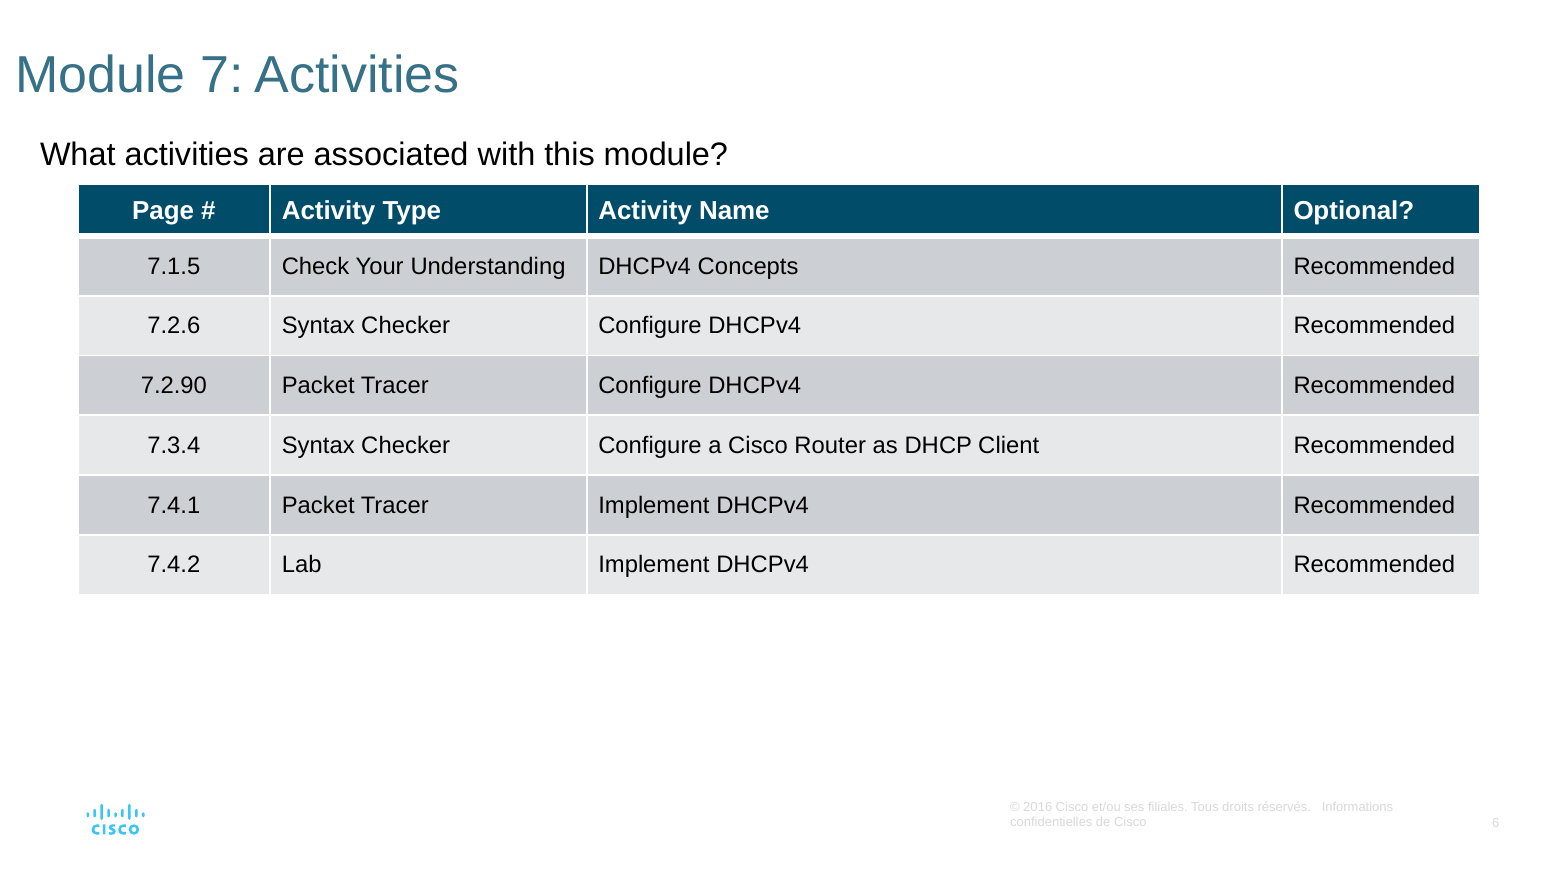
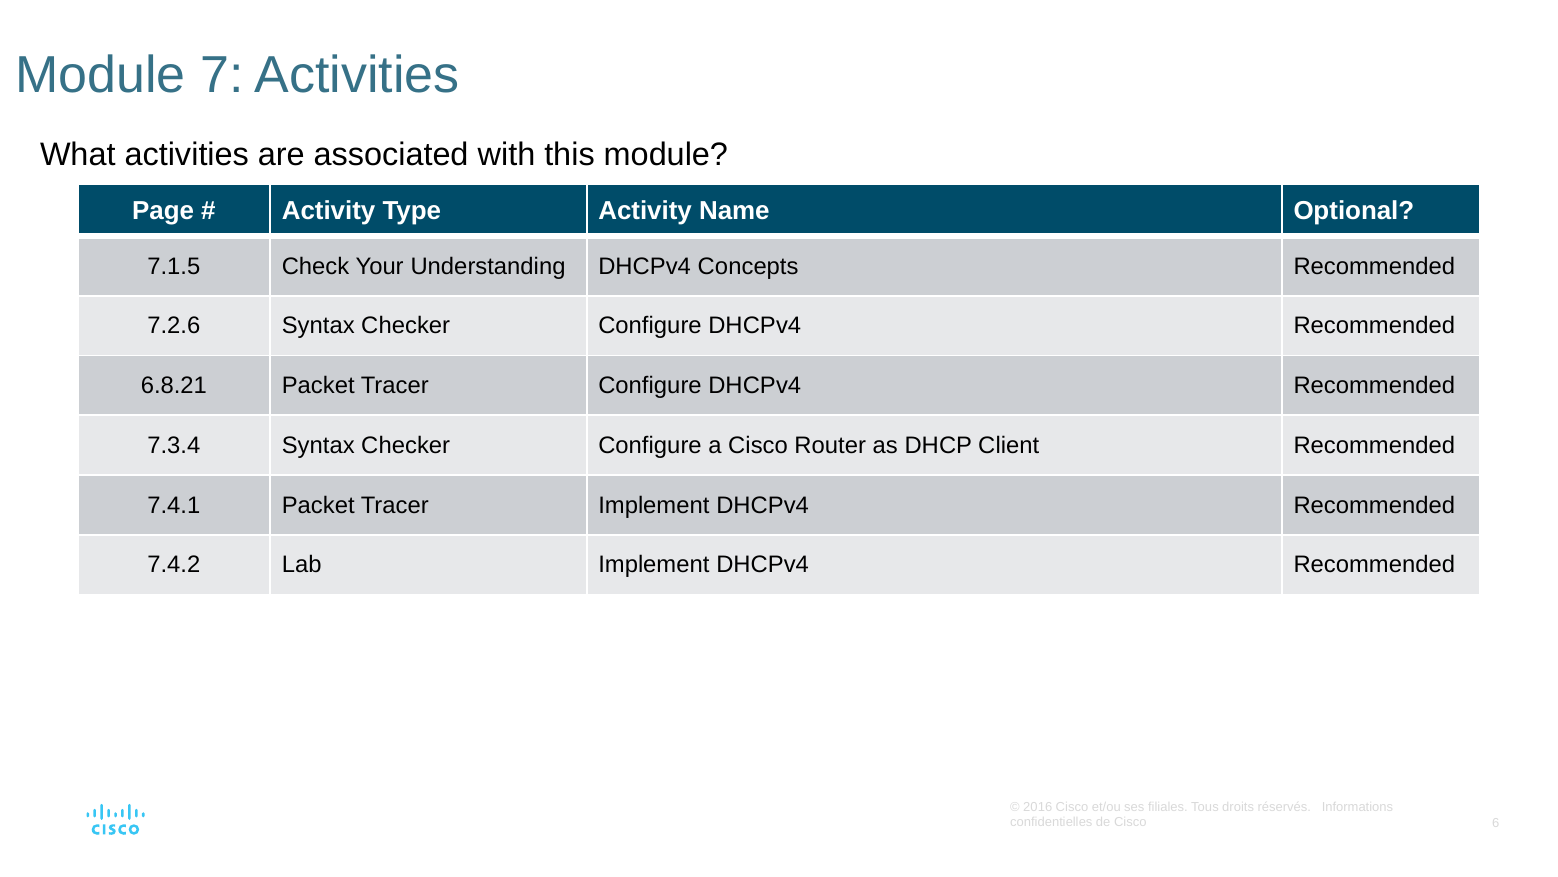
7.2.90: 7.2.90 -> 6.8.21
